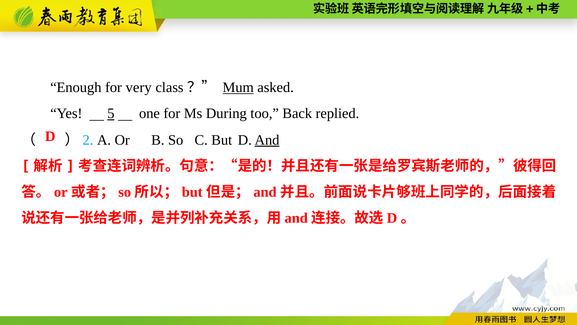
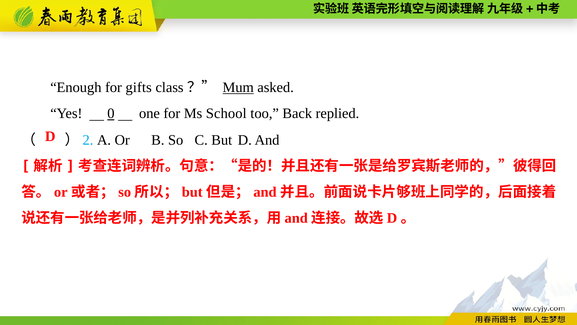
very: very -> gifts
5: 5 -> 0
During: During -> School
And underline: present -> none
